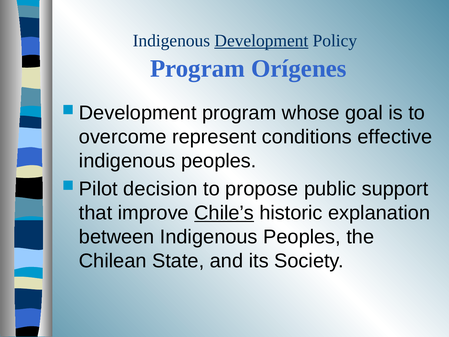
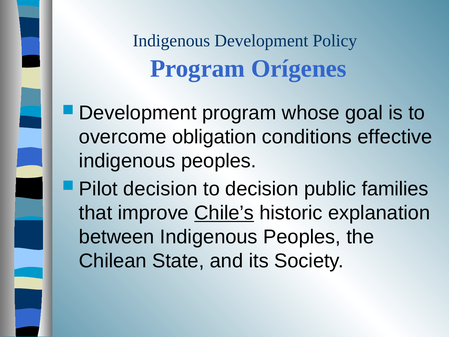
Development at (261, 41) underline: present -> none
represent: represent -> obligation
to propose: propose -> decision
support: support -> families
